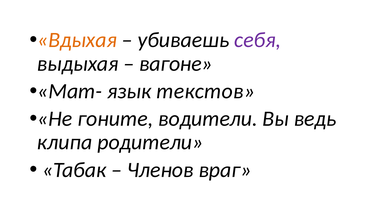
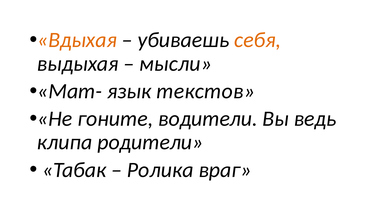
себя colour: purple -> orange
вагоне: вагоне -> мысли
Членов: Членов -> Ролика
